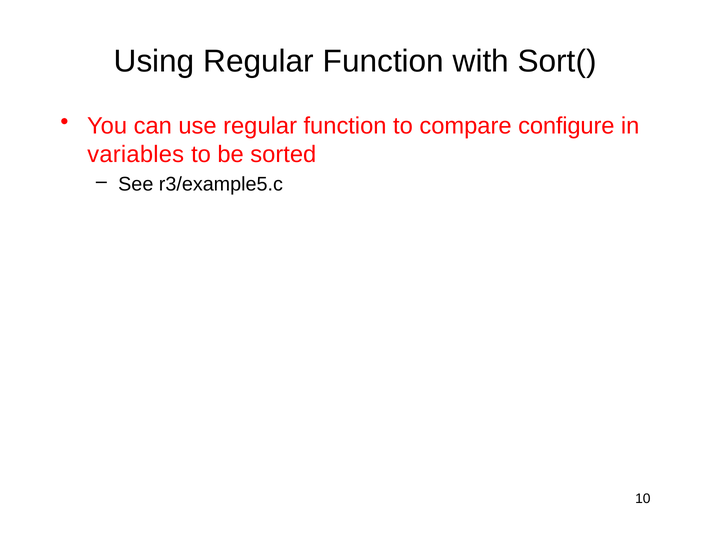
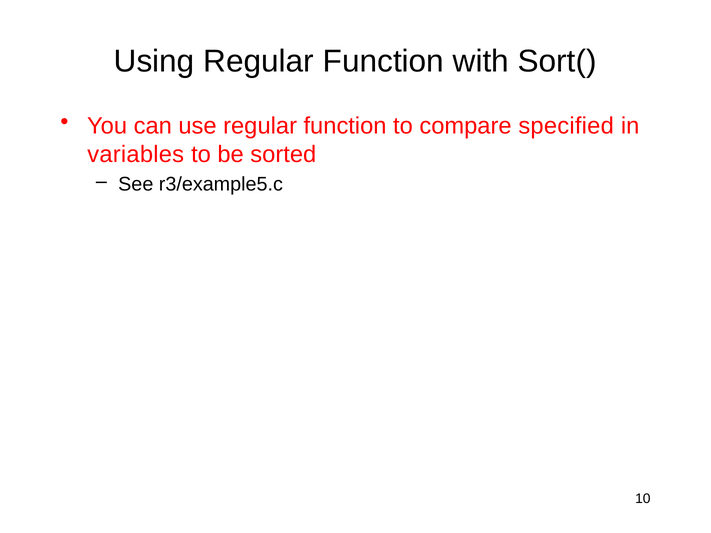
configure: configure -> specified
